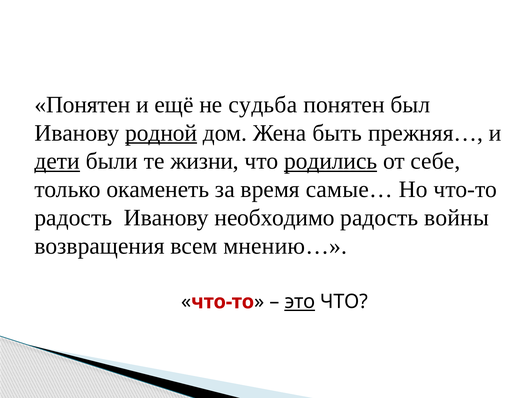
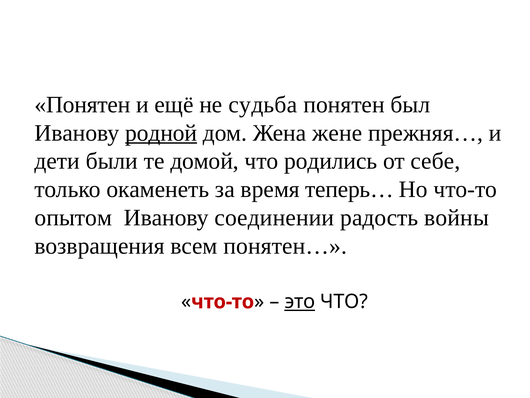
быть: быть -> жене
дети underline: present -> none
жизни: жизни -> домой
родились underline: present -> none
самые…: самые… -> теперь…
радость at (73, 218): радость -> опытом
необходимо: необходимо -> соединении
мнению…: мнению… -> понятен…
